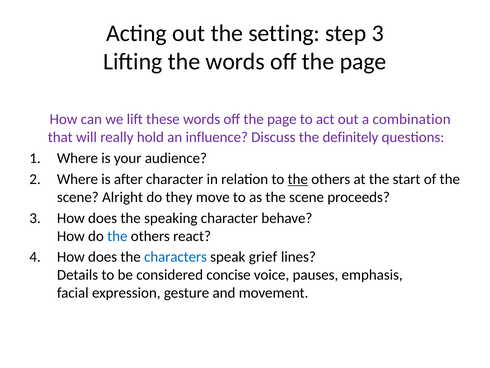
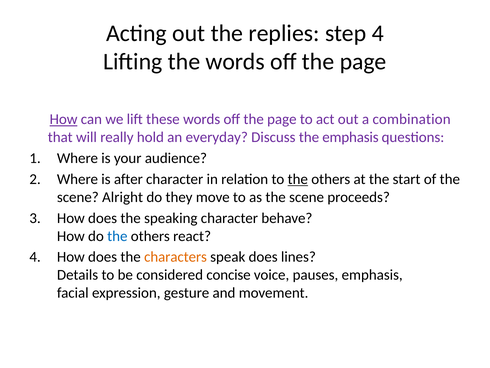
setting: setting -> replies
step 3: 3 -> 4
How at (64, 119) underline: none -> present
influence: influence -> everyday
the definitely: definitely -> emphasis
characters colour: blue -> orange
speak grief: grief -> does
